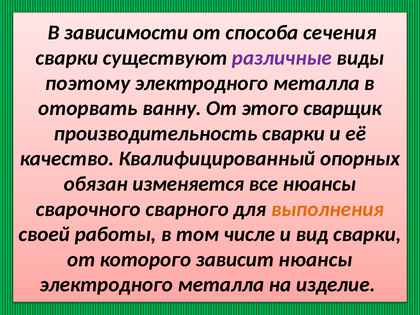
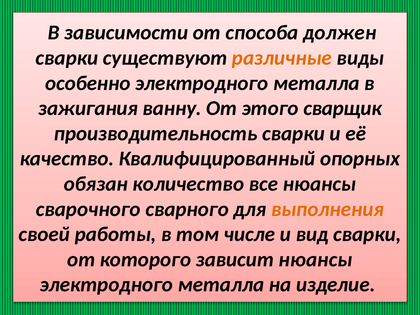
сечения: сечения -> должен
различные colour: purple -> orange
поэтому: поэтому -> особенно
оторвать: оторвать -> зажигания
изменяется: изменяется -> количество
